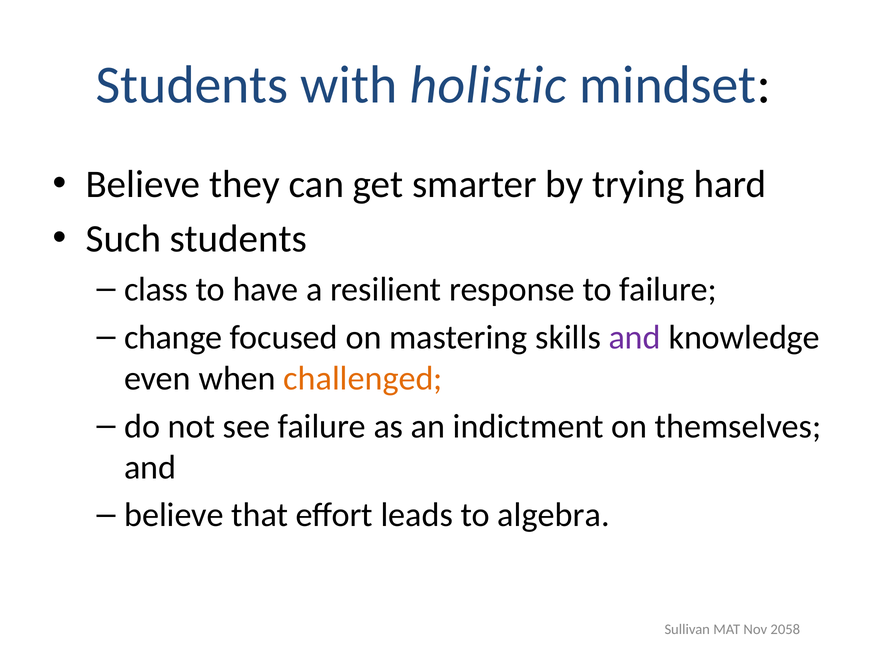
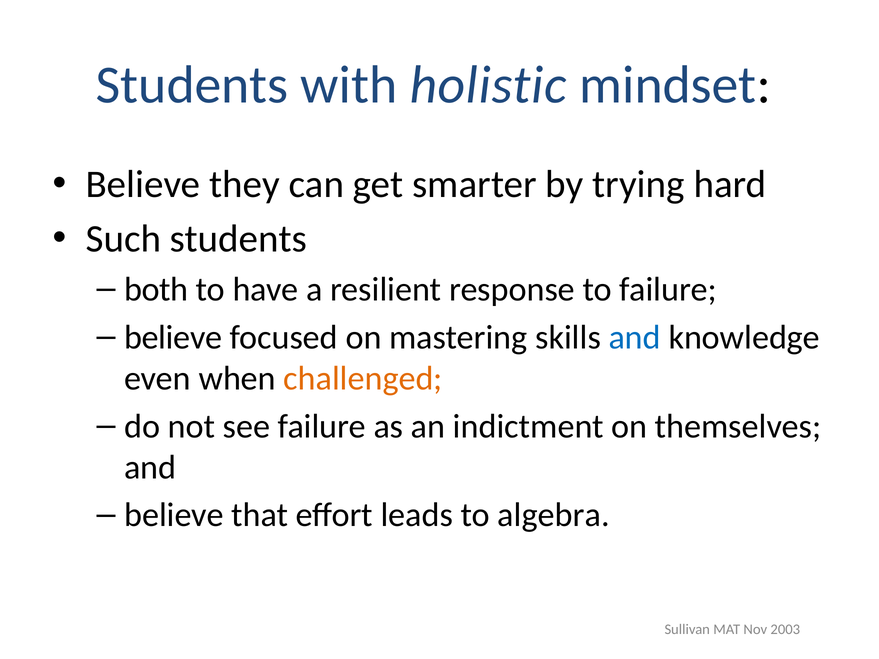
class: class -> both
change at (173, 337): change -> believe
and at (635, 337) colour: purple -> blue
2058: 2058 -> 2003
